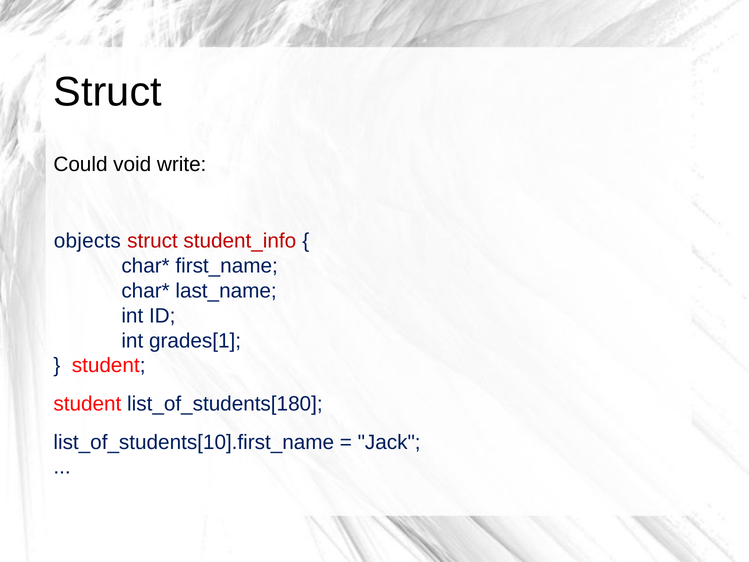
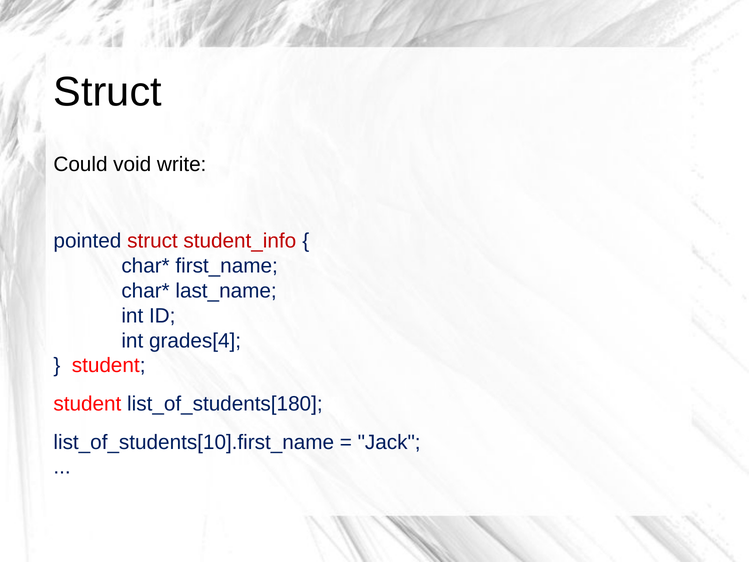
objects: objects -> pointed
grades[1: grades[1 -> grades[4
